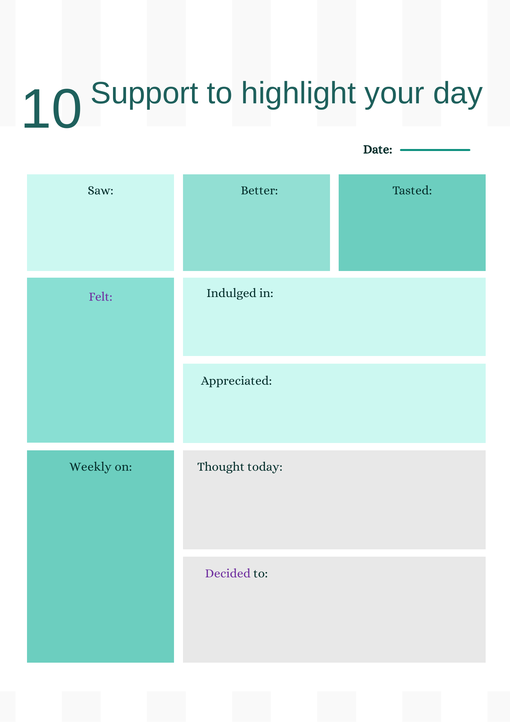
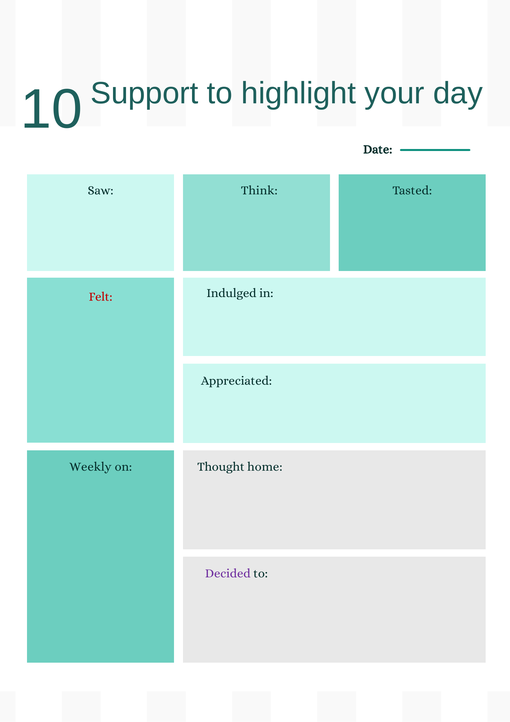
Better: Better -> Think
Felt colour: purple -> red
today: today -> home
